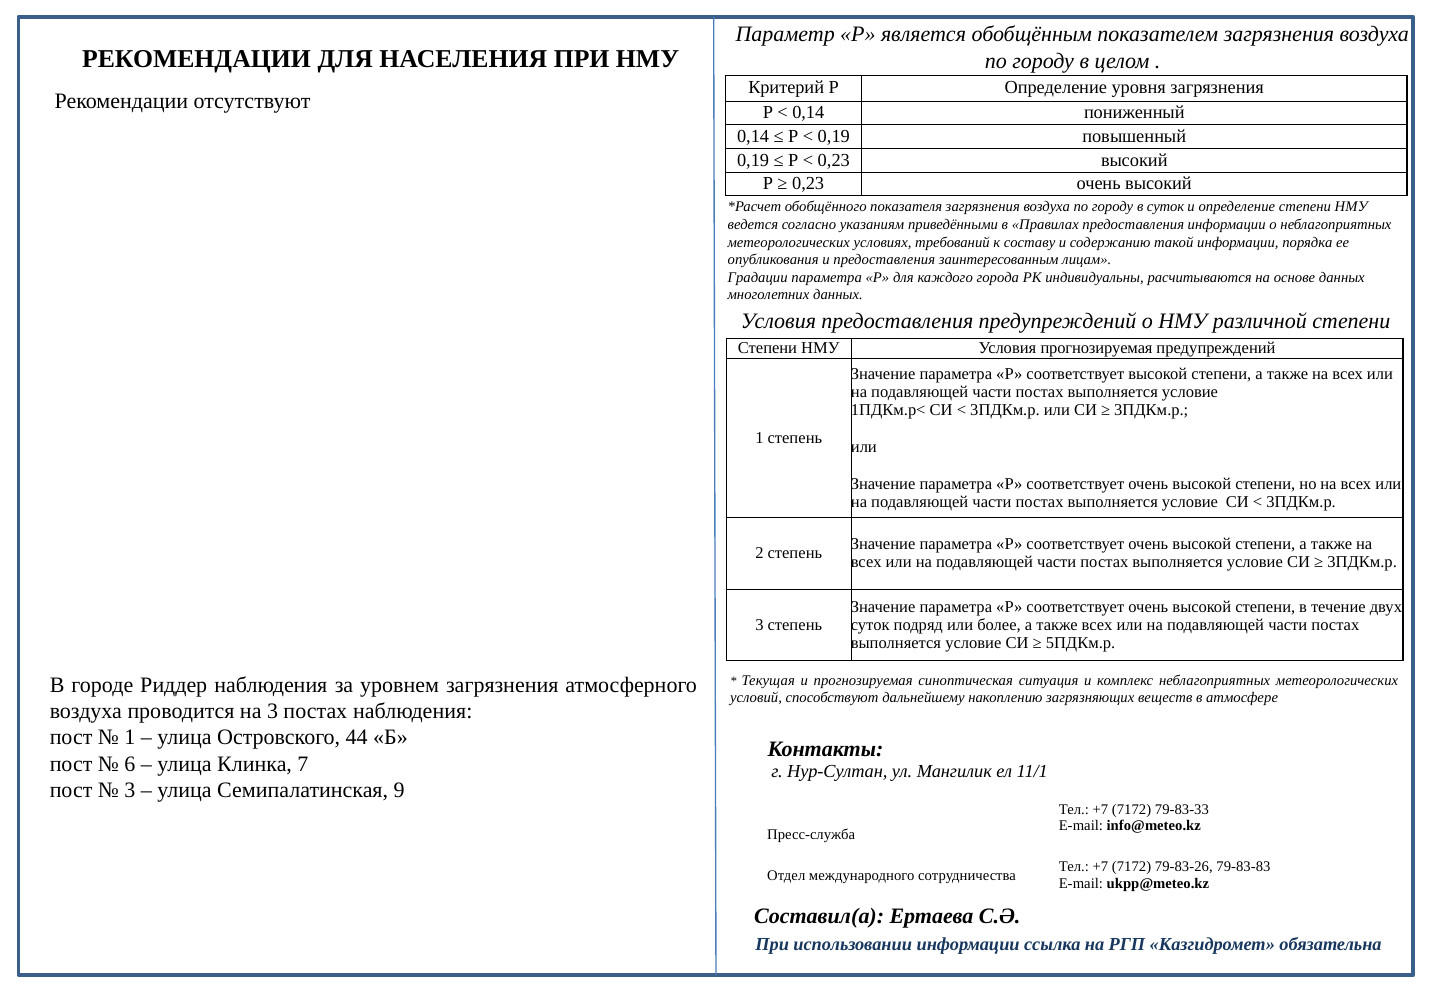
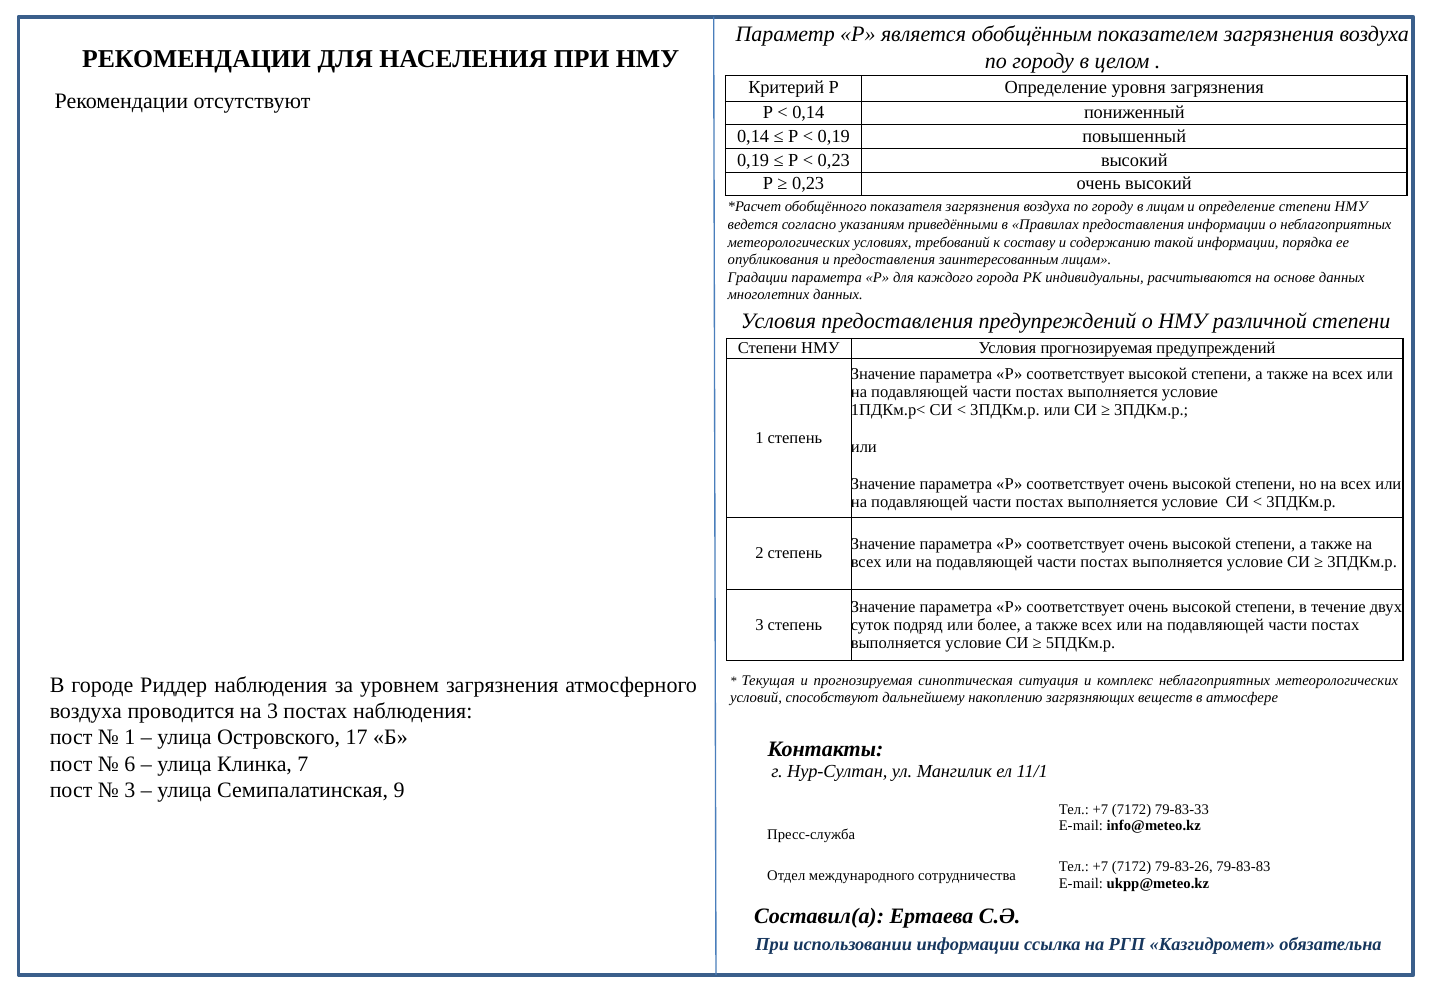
в суток: суток -> лицам
44: 44 -> 17
